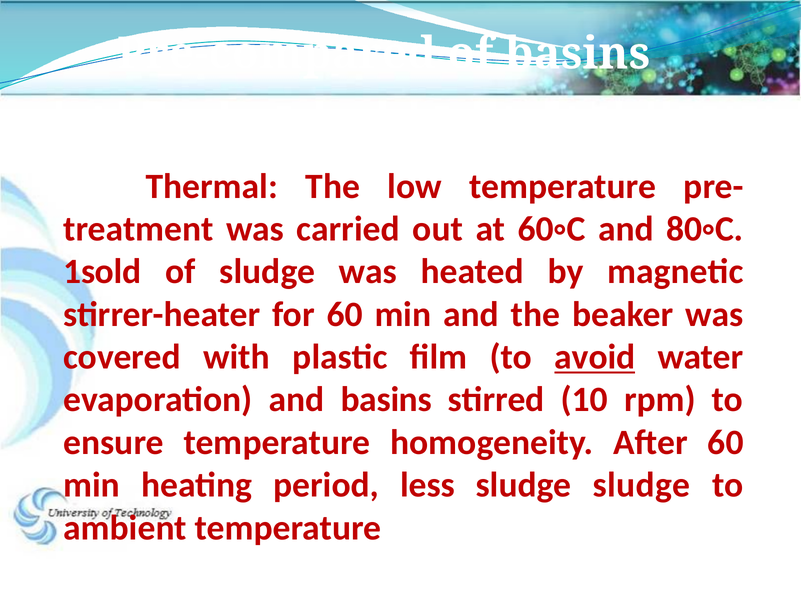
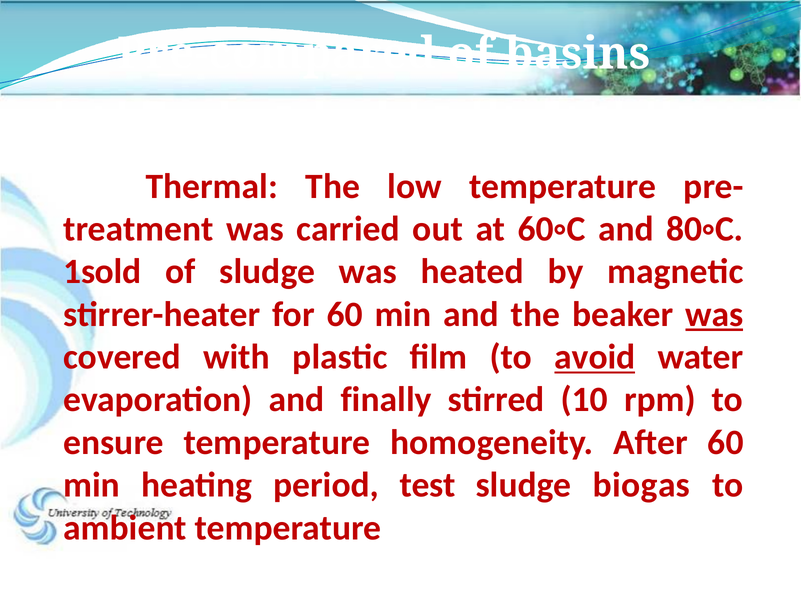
was at (714, 315) underline: none -> present
and basins: basins -> finally
less: less -> test
sludge sludge: sludge -> biogas
